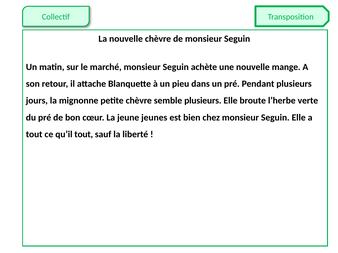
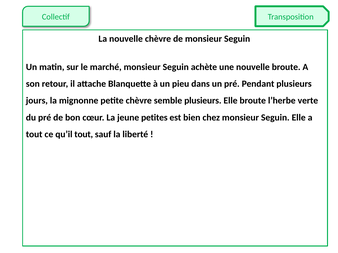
nouvelle mange: mange -> broute
jeunes: jeunes -> petites
